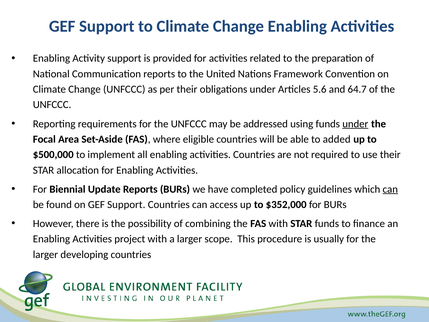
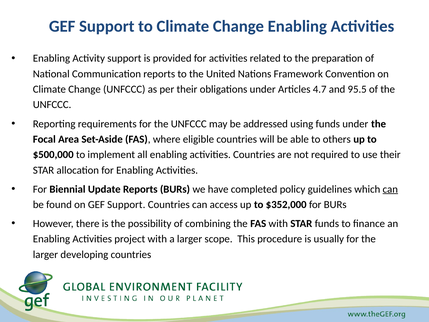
5.6: 5.6 -> 4.7
64.7: 64.7 -> 95.5
under at (355, 124) underline: present -> none
added: added -> others
